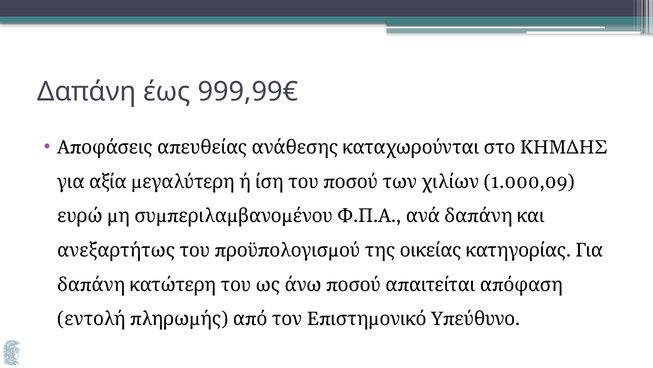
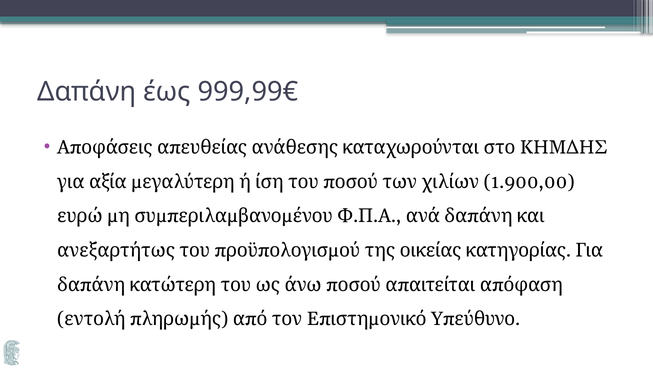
1.000,09: 1.000,09 -> 1.900,00
